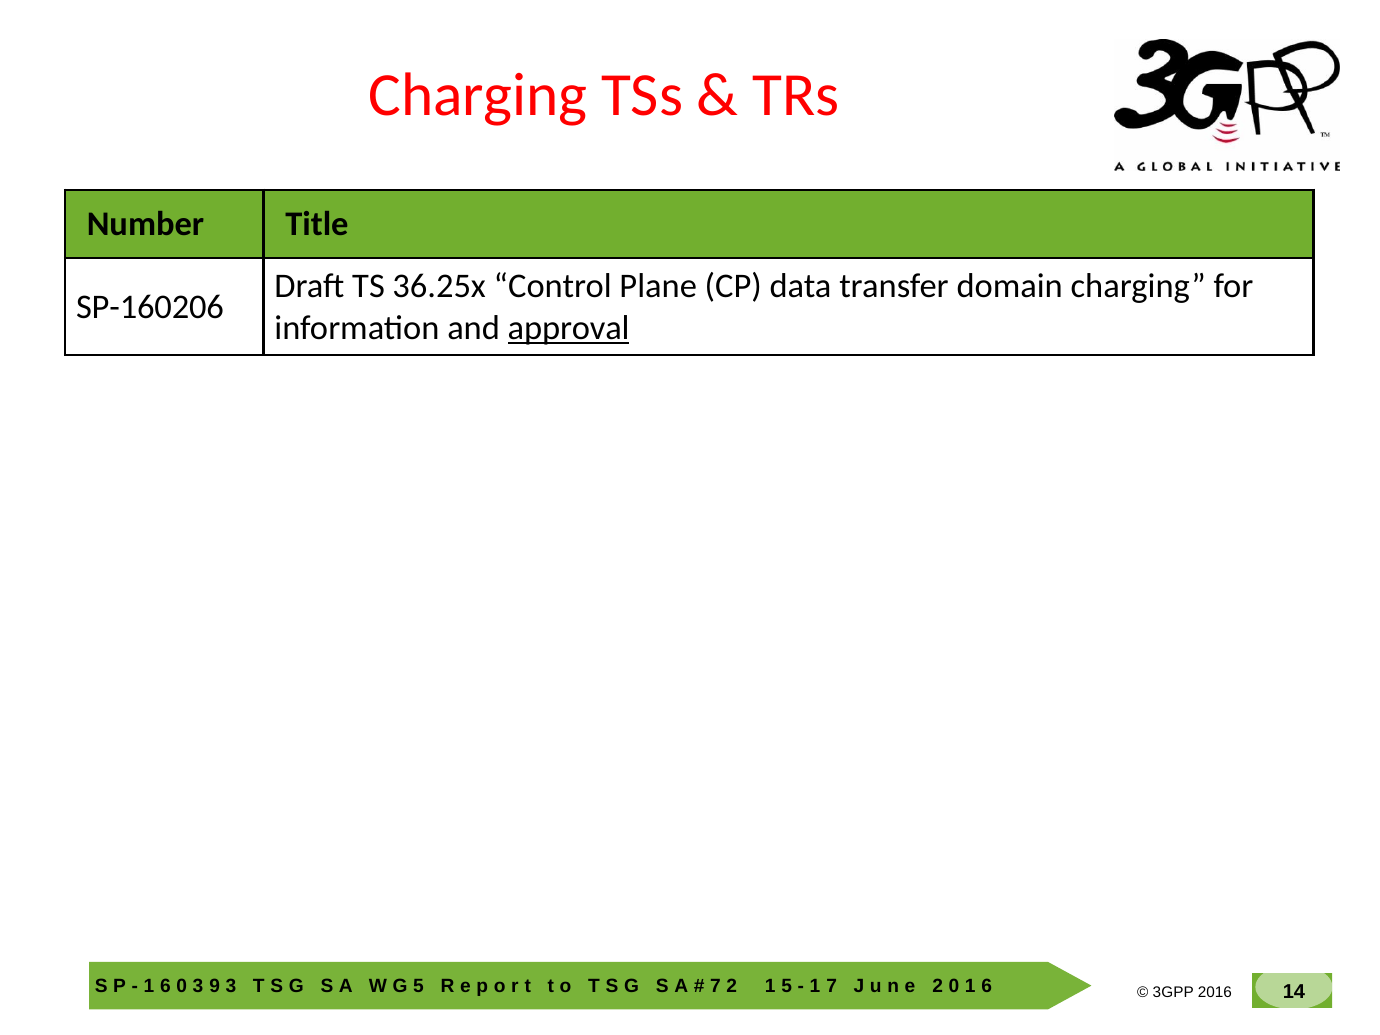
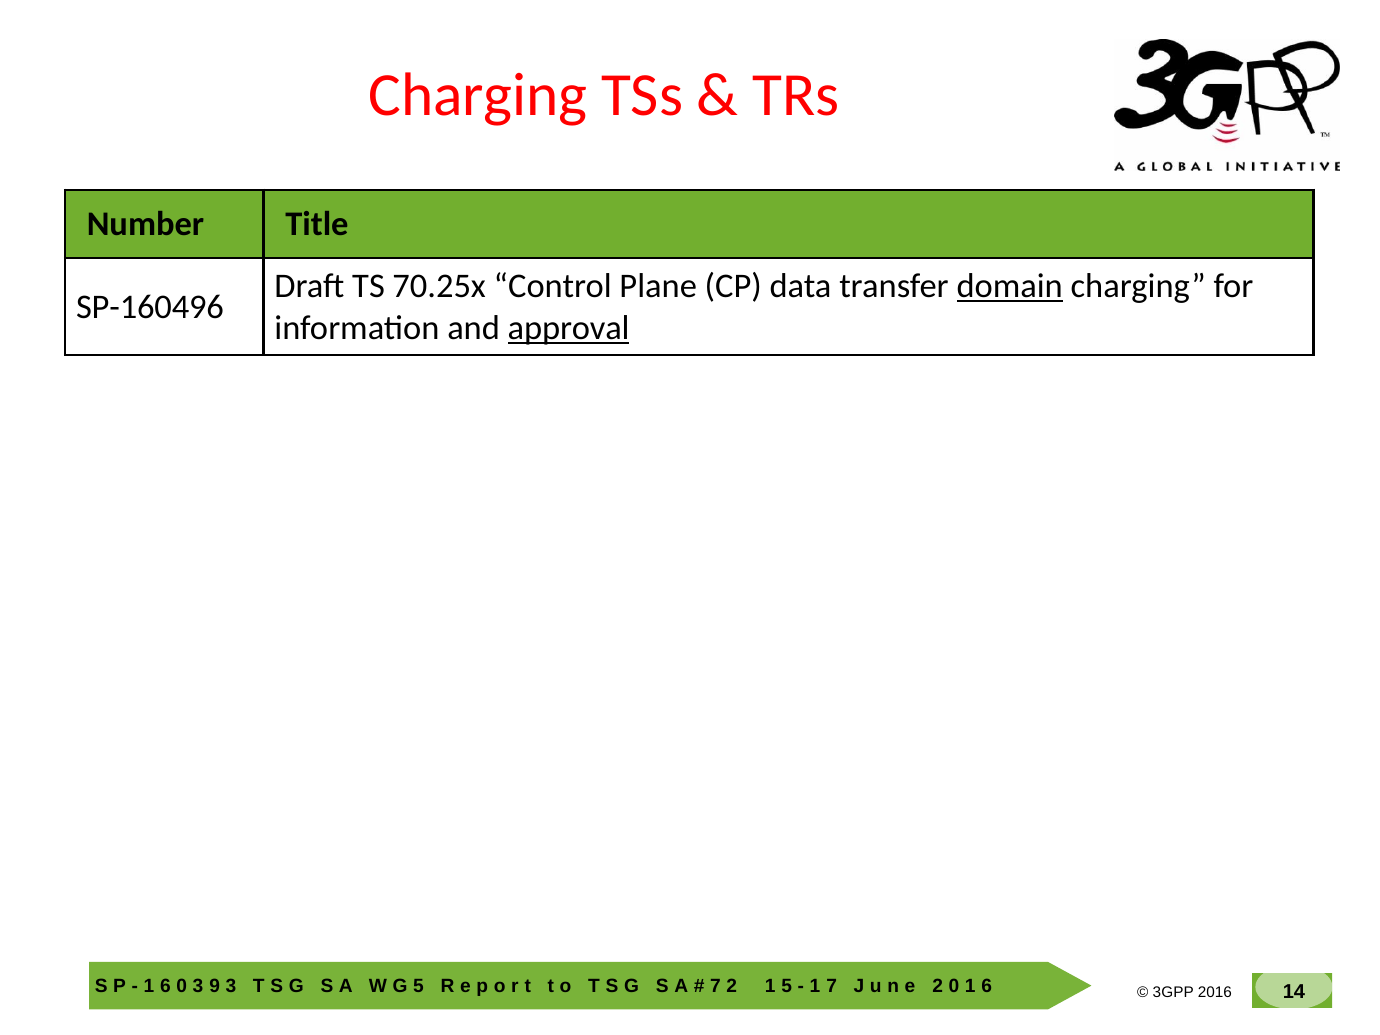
36.25x: 36.25x -> 70.25x
domain underline: none -> present
SP-160206: SP-160206 -> SP-160496
